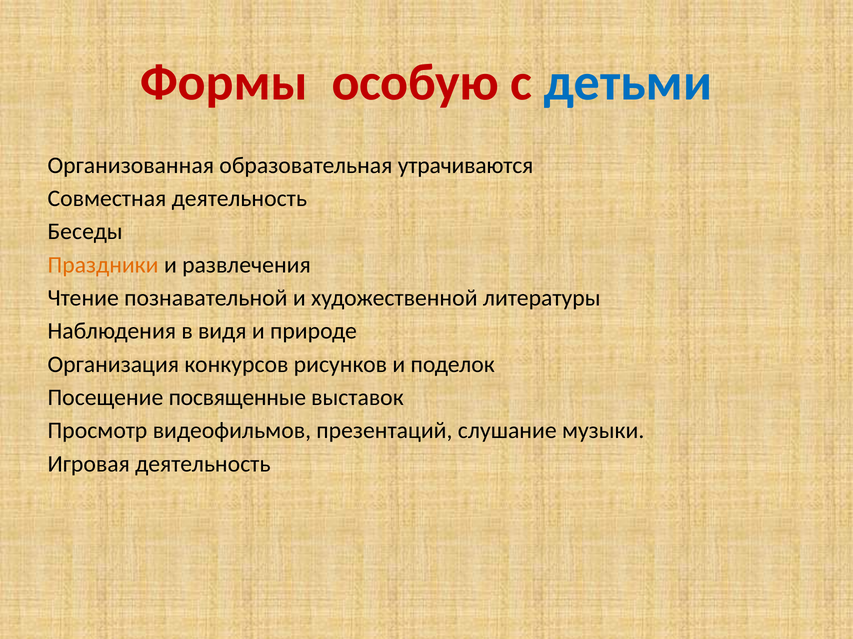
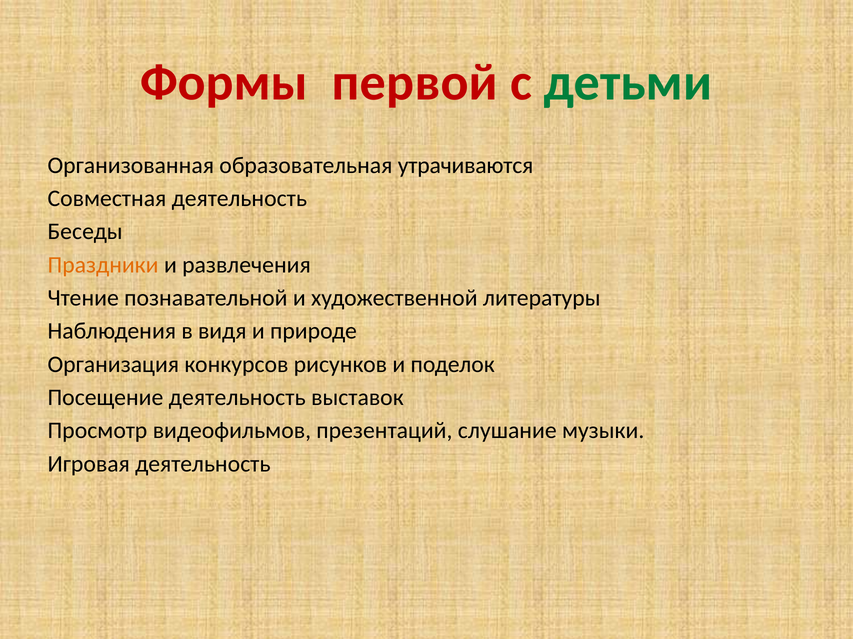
особую: особую -> первой
детьми colour: blue -> green
Посещение посвященные: посвященные -> деятельность
